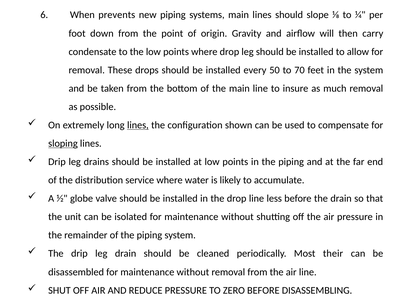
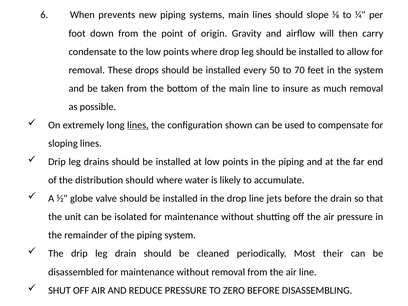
sloping underline: present -> none
distribution service: service -> should
less: less -> jets
